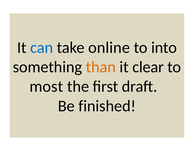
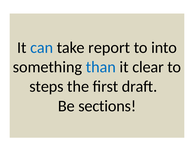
online: online -> report
than colour: orange -> blue
most: most -> steps
finished: finished -> sections
